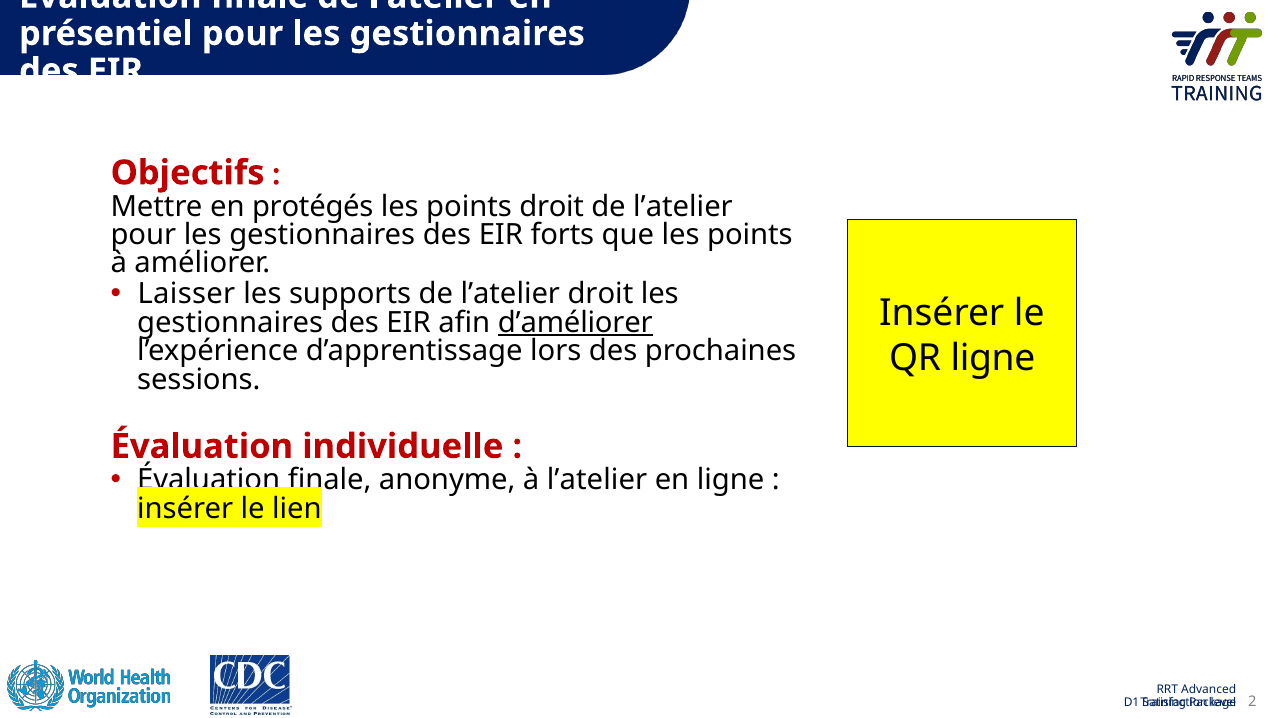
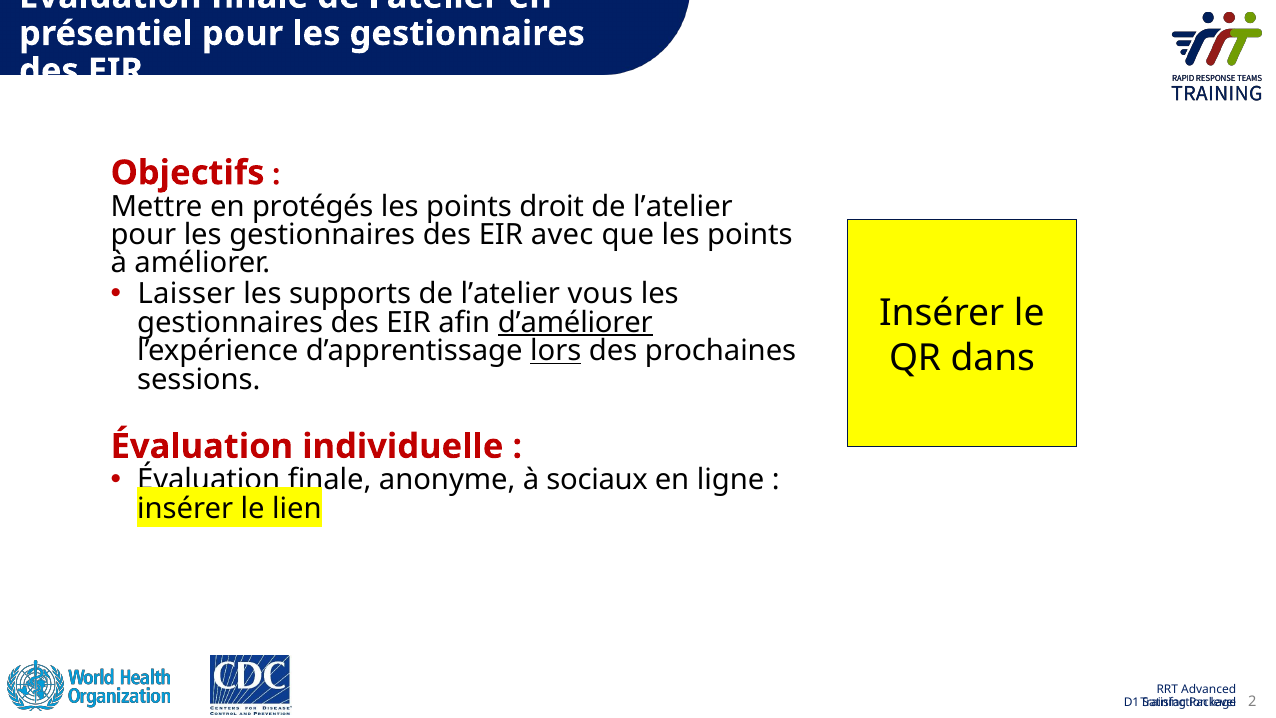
forts: forts -> avec
lʼatelier droit: droit -> vous
lors underline: none -> present
QR ligne: ligne -> dans
à lʼatelier: lʼatelier -> sociaux
